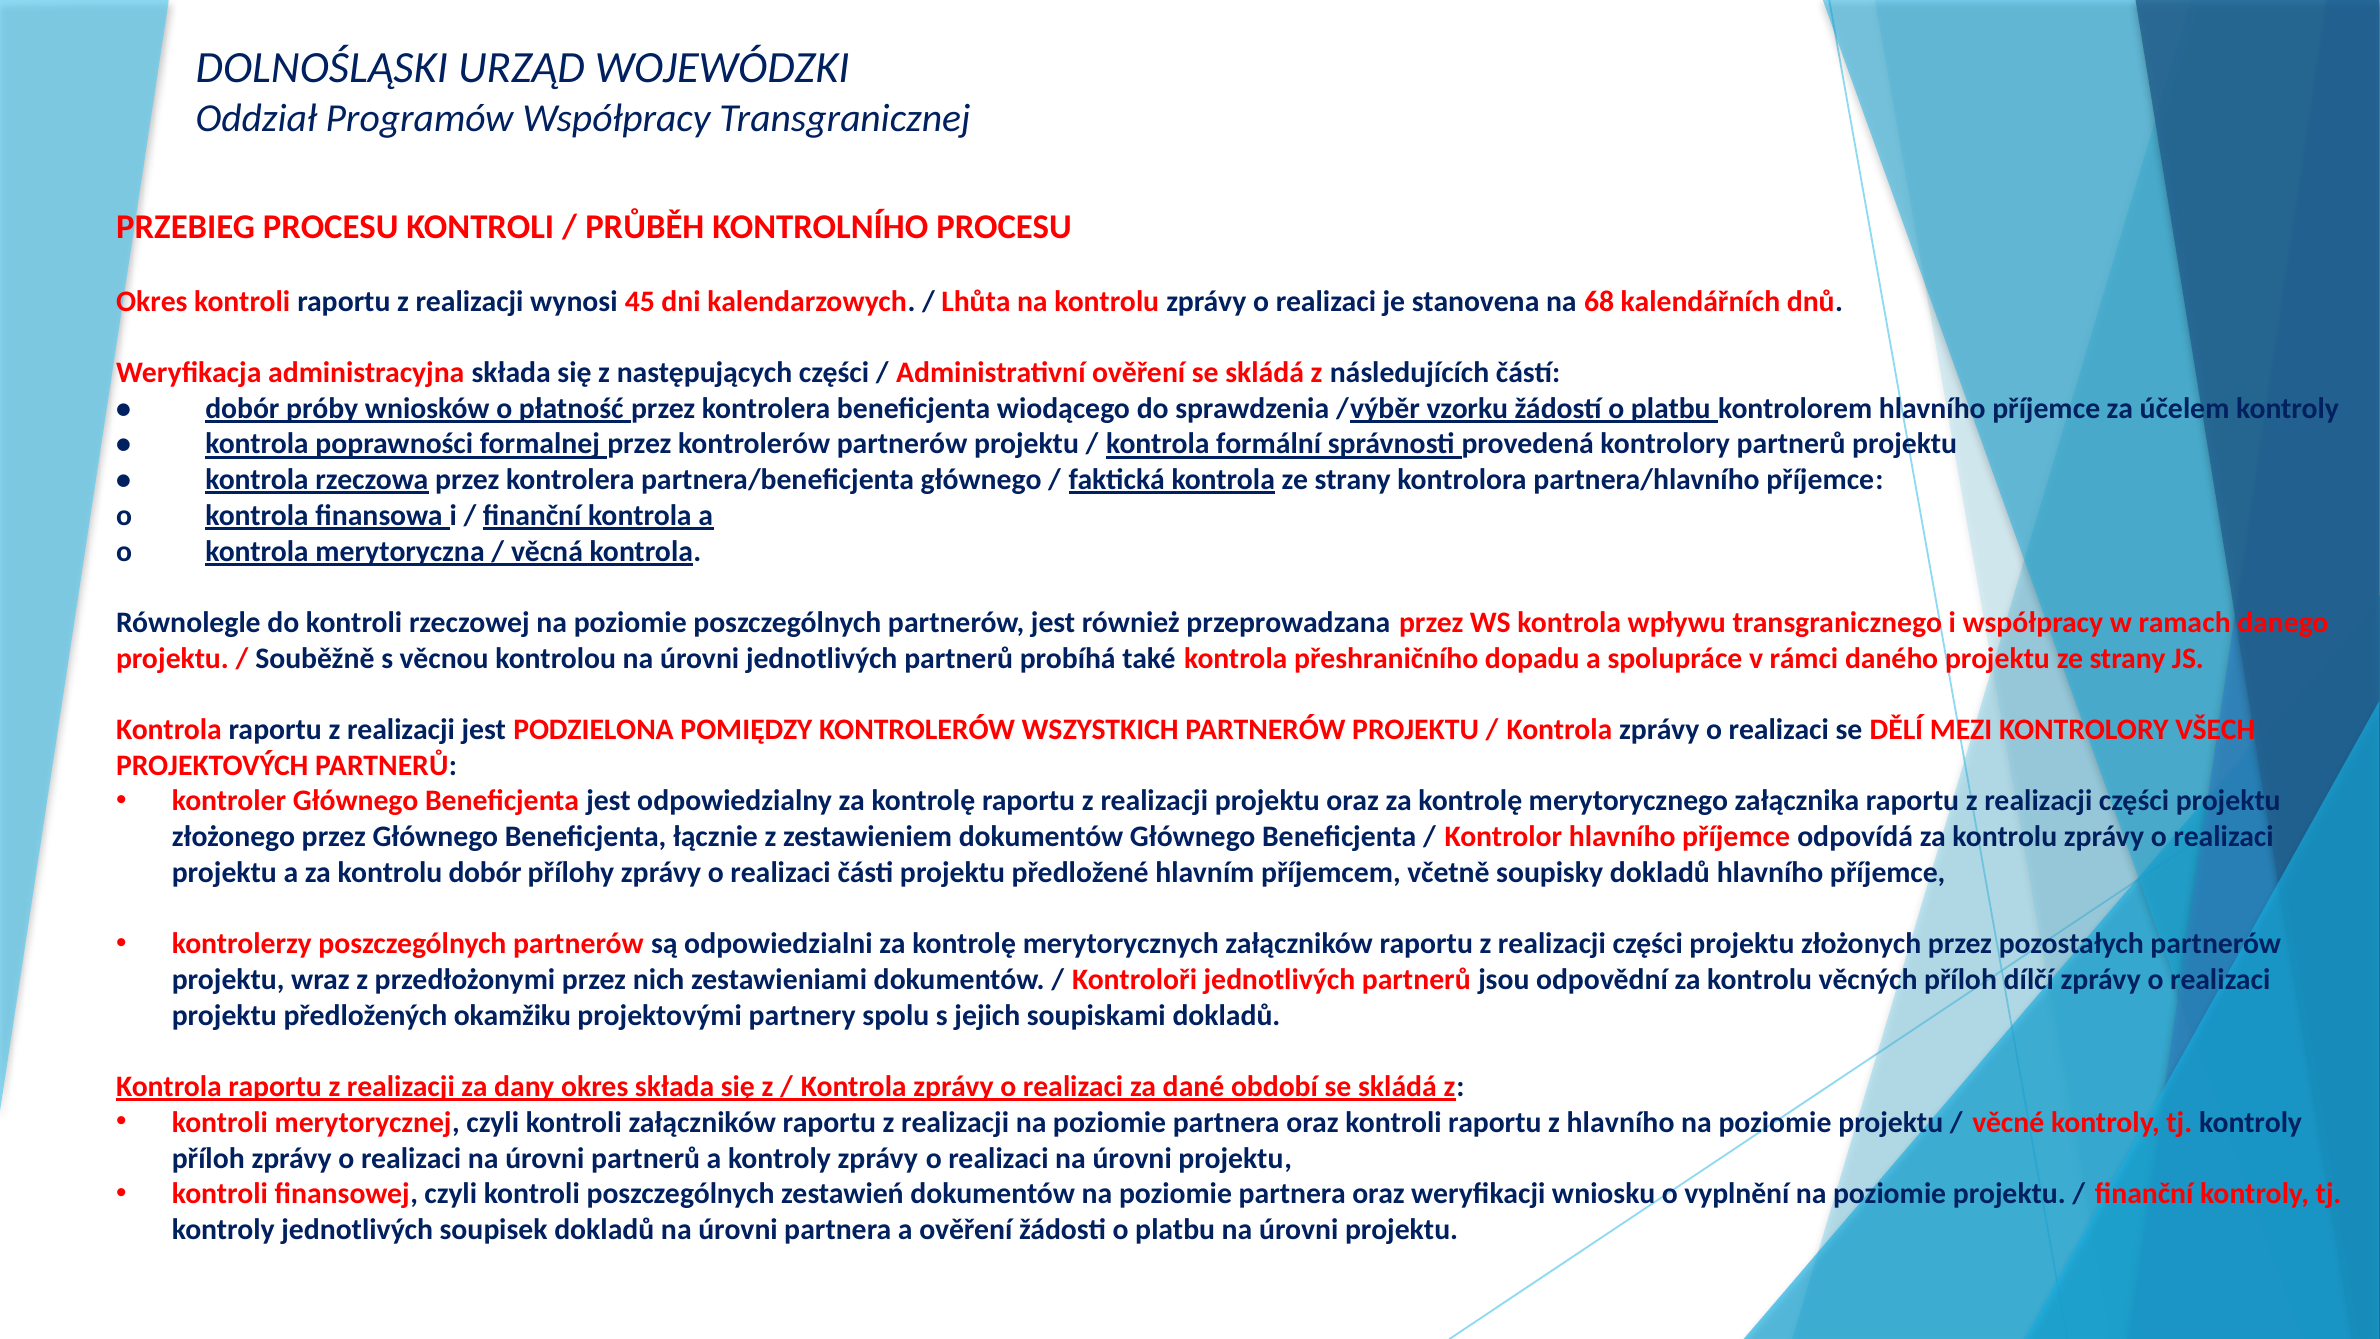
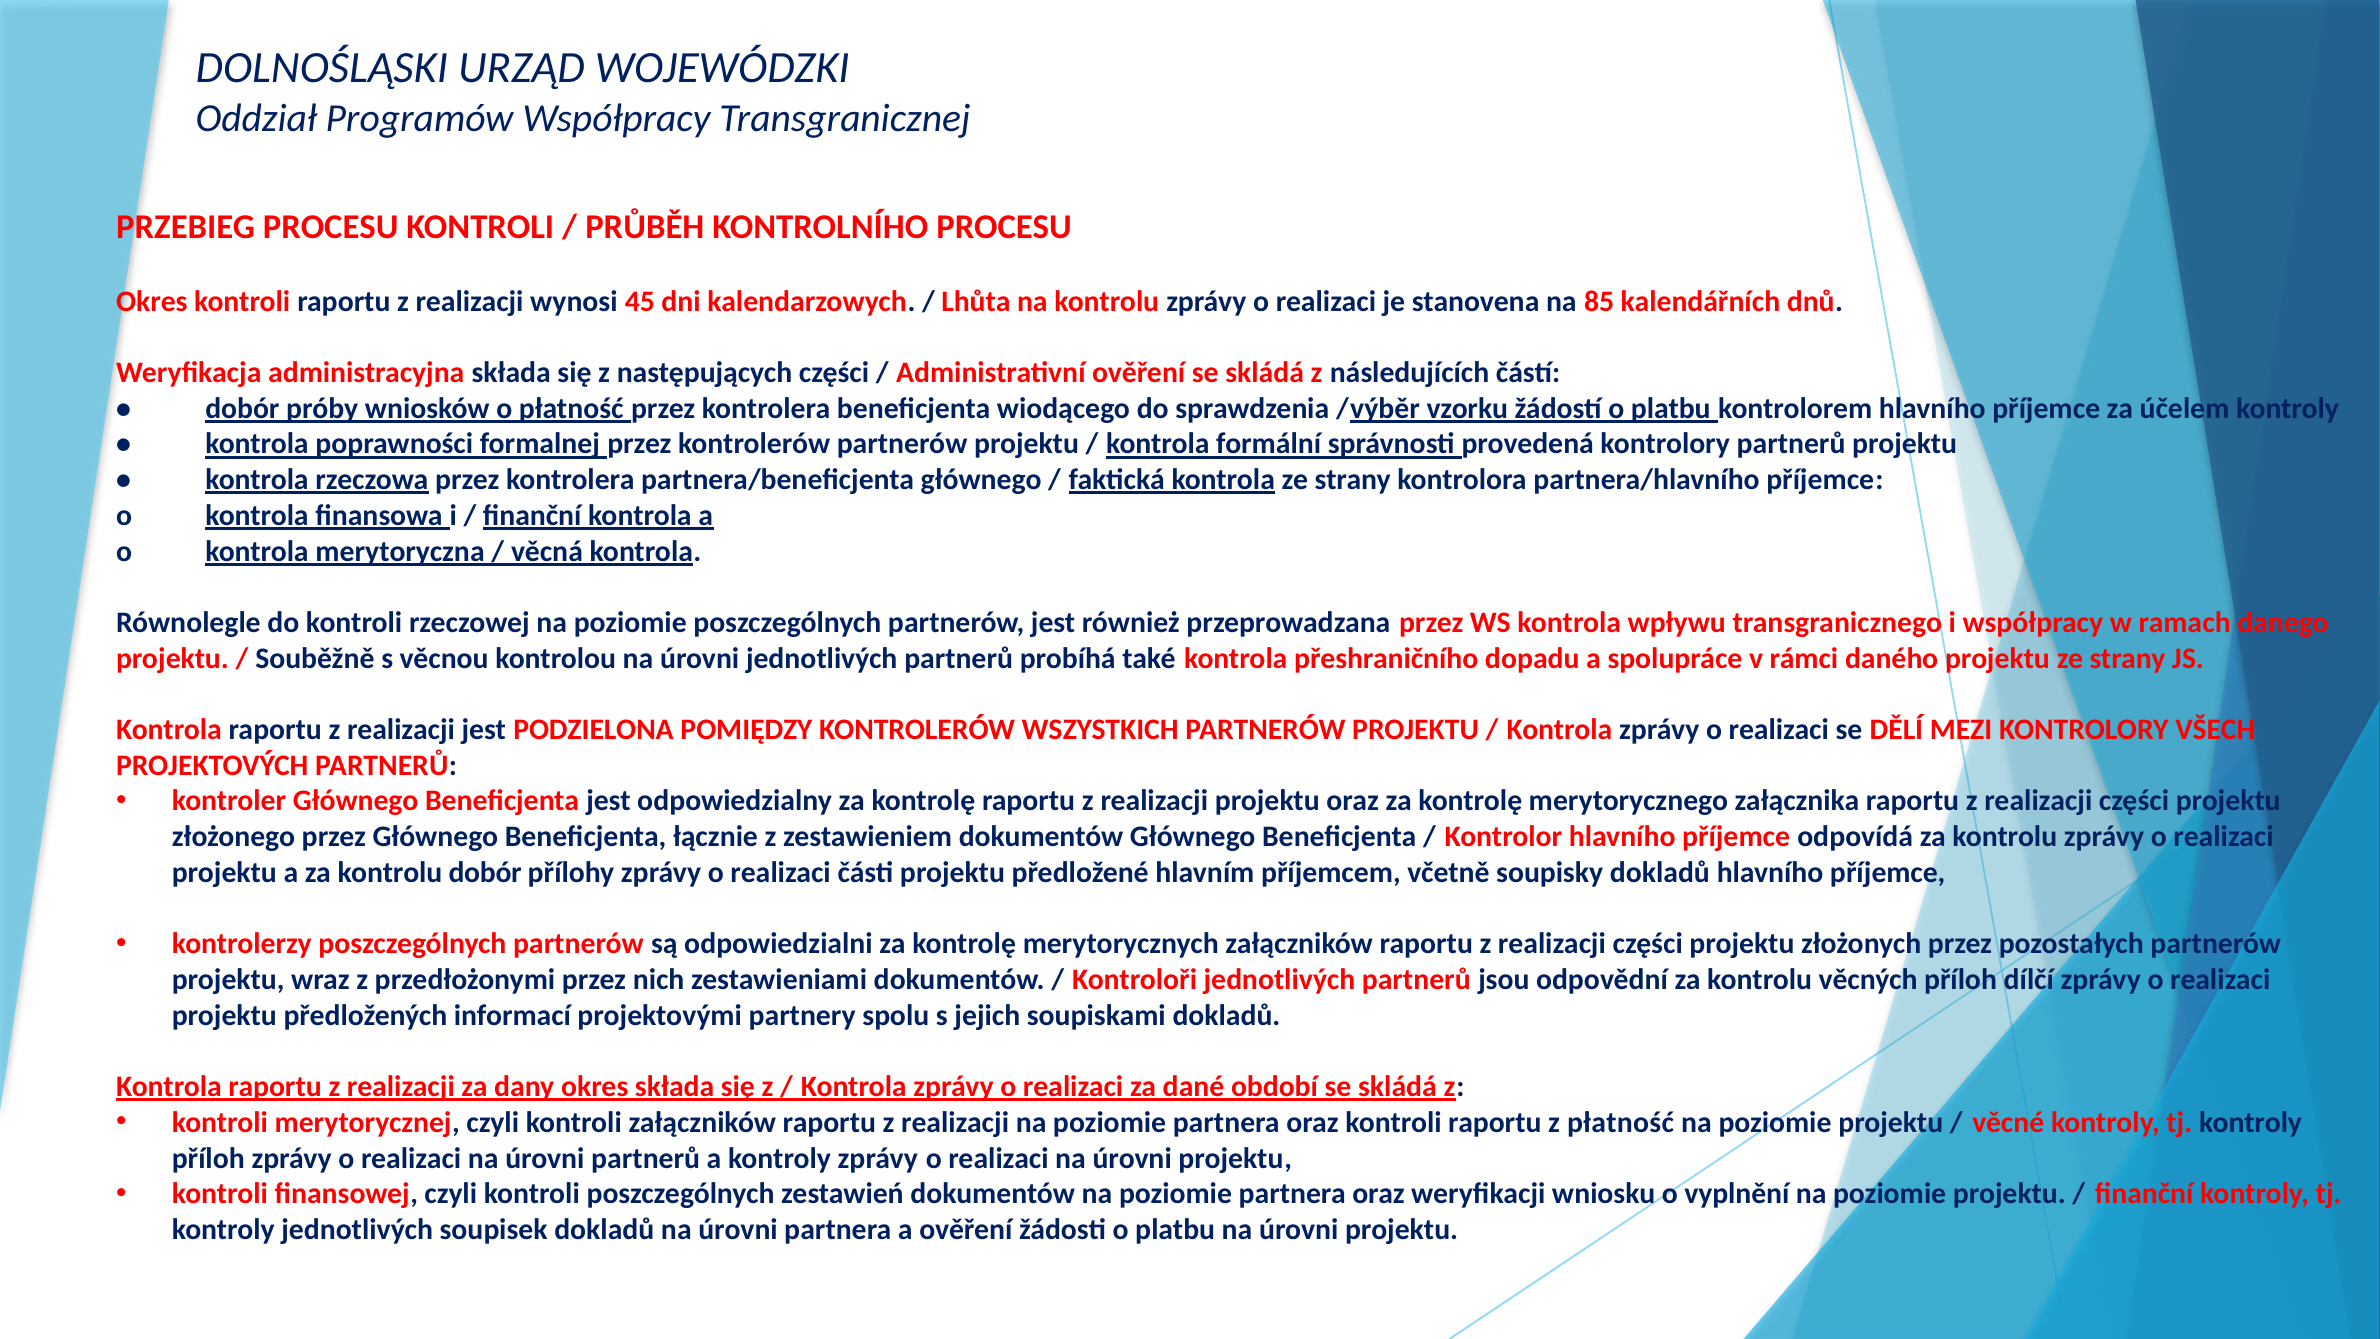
68: 68 -> 85
okamžiku: okamžiku -> informací
z hlavního: hlavního -> płatność
